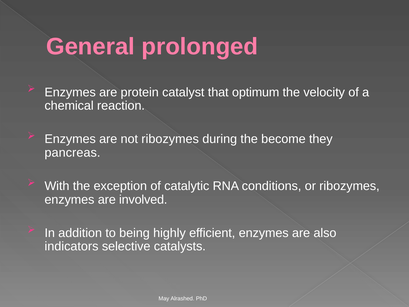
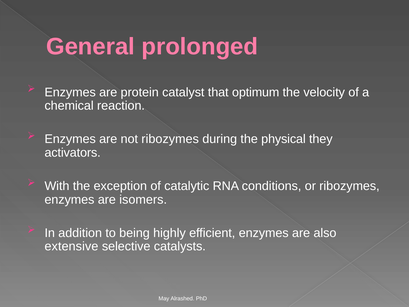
become: become -> physical
pancreas: pancreas -> activators
involved: involved -> isomers
indicators: indicators -> extensive
